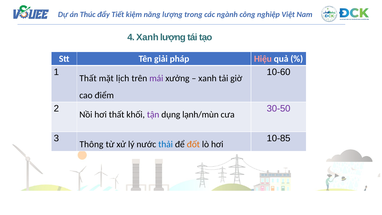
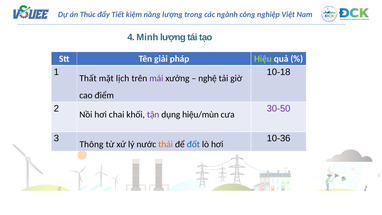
4 Xanh: Xanh -> Minh
Hiệu colour: pink -> light green
10-60: 10-60 -> 10-18
xanh at (207, 78): xanh -> nghệ
hơi thất: thất -> chai
lạnh/mùn: lạnh/mùn -> hiệu/mùn
10-85: 10-85 -> 10-36
thải colour: blue -> orange
đốt colour: orange -> blue
